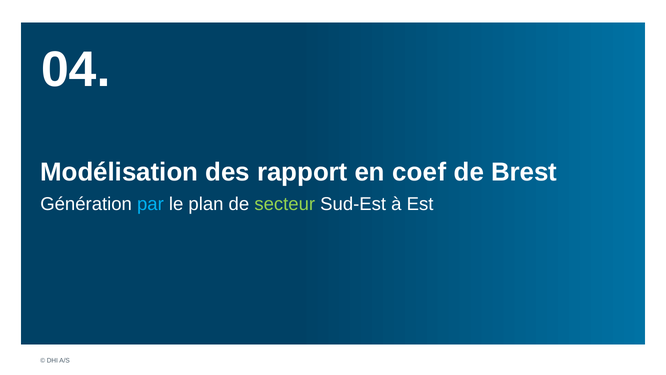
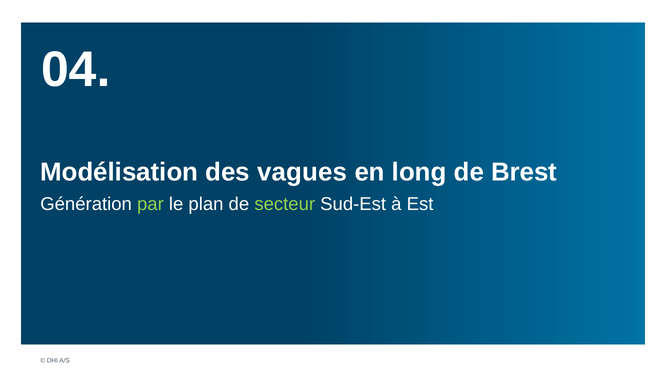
rapport: rapport -> vagues
coef: coef -> long
par colour: light blue -> light green
